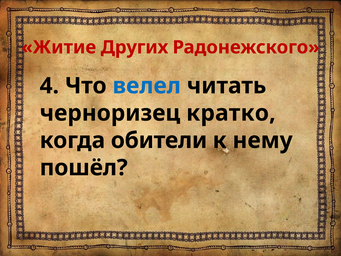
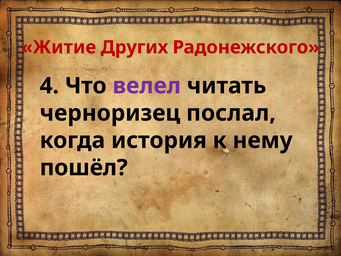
велел colour: blue -> purple
кратко: кратко -> послал
обители: обители -> история
